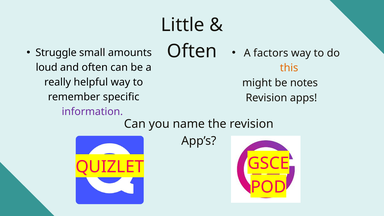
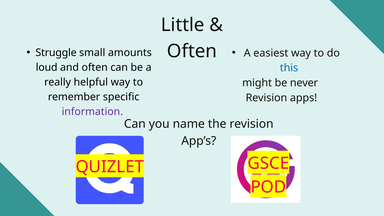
factors: factors -> easiest
this colour: orange -> blue
notes: notes -> never
